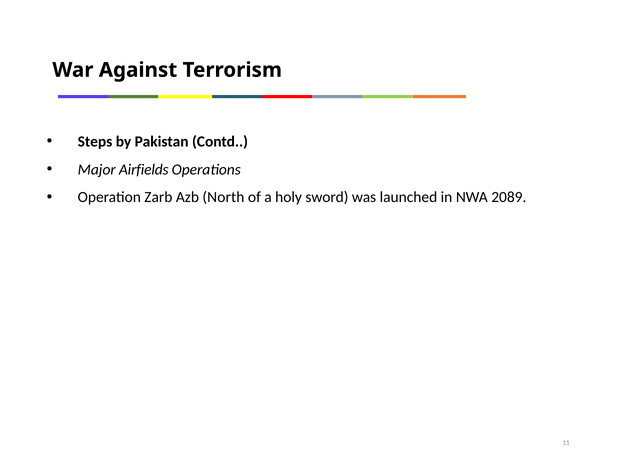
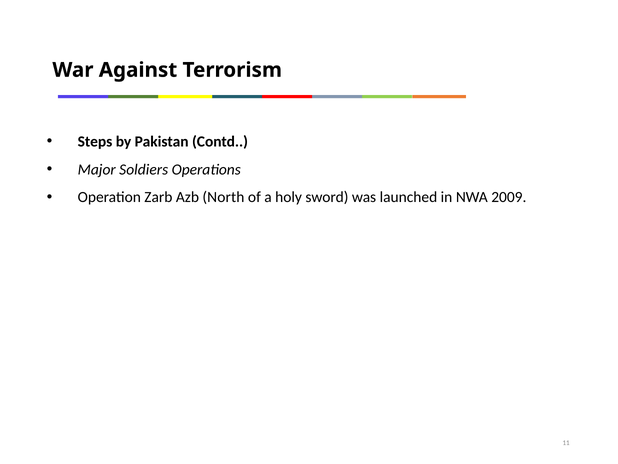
Airfields: Airfields -> Soldiers
2089: 2089 -> 2009
